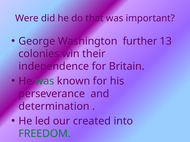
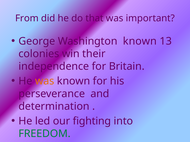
Were: Were -> From
Washington further: further -> known
was at (45, 81) colour: green -> orange
created: created -> fighting
